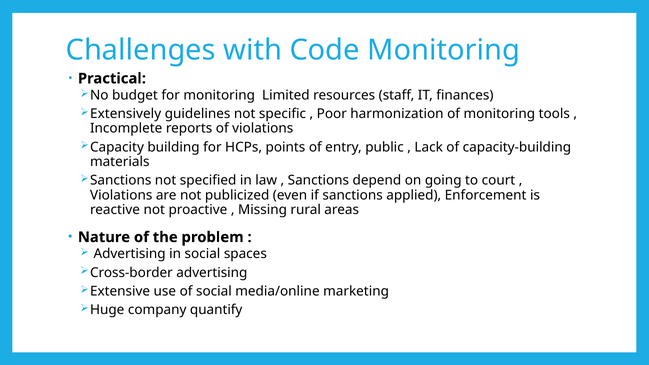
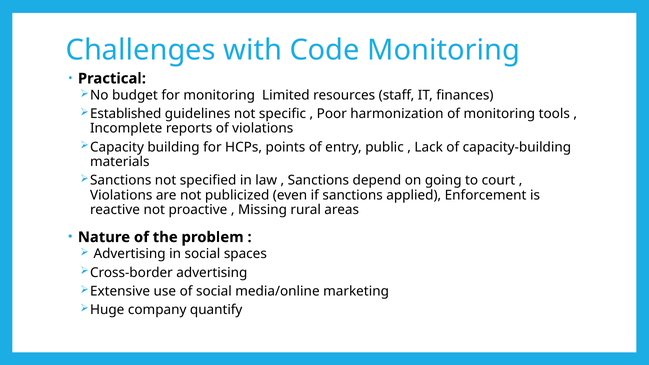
Extensively: Extensively -> Established
